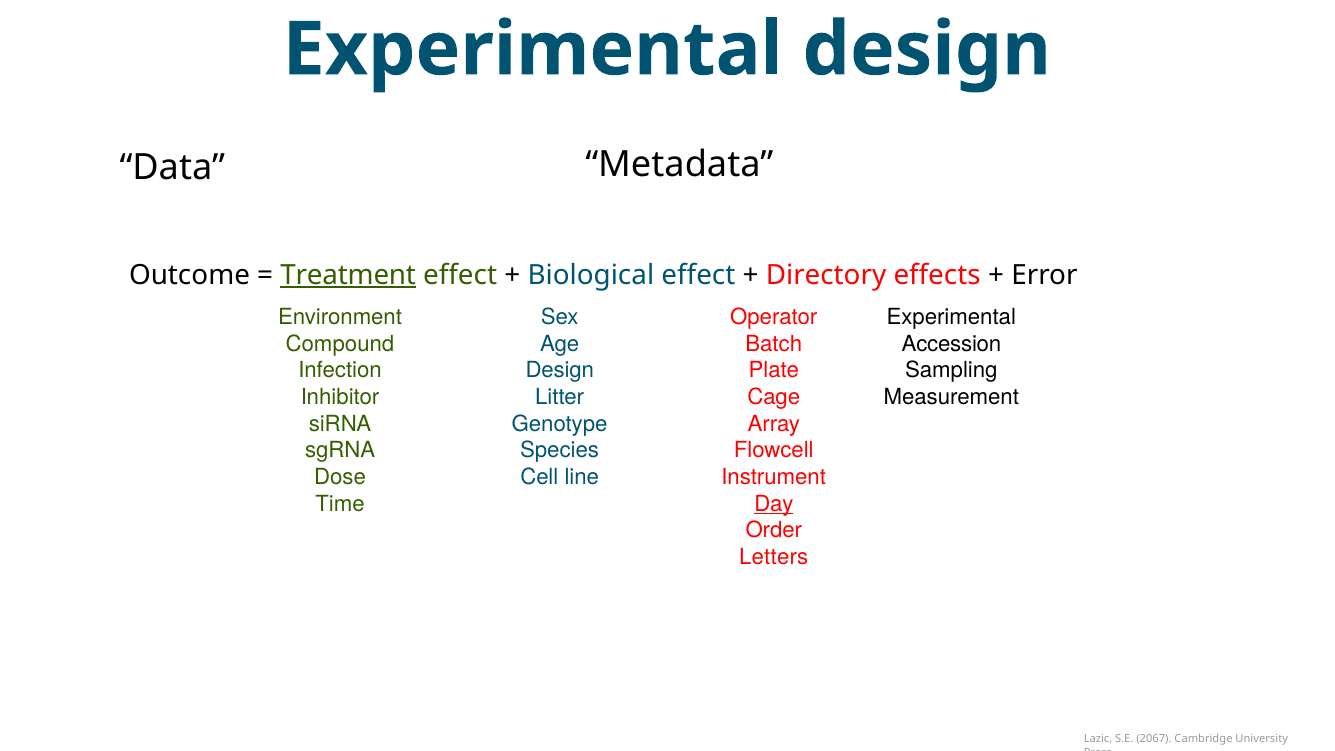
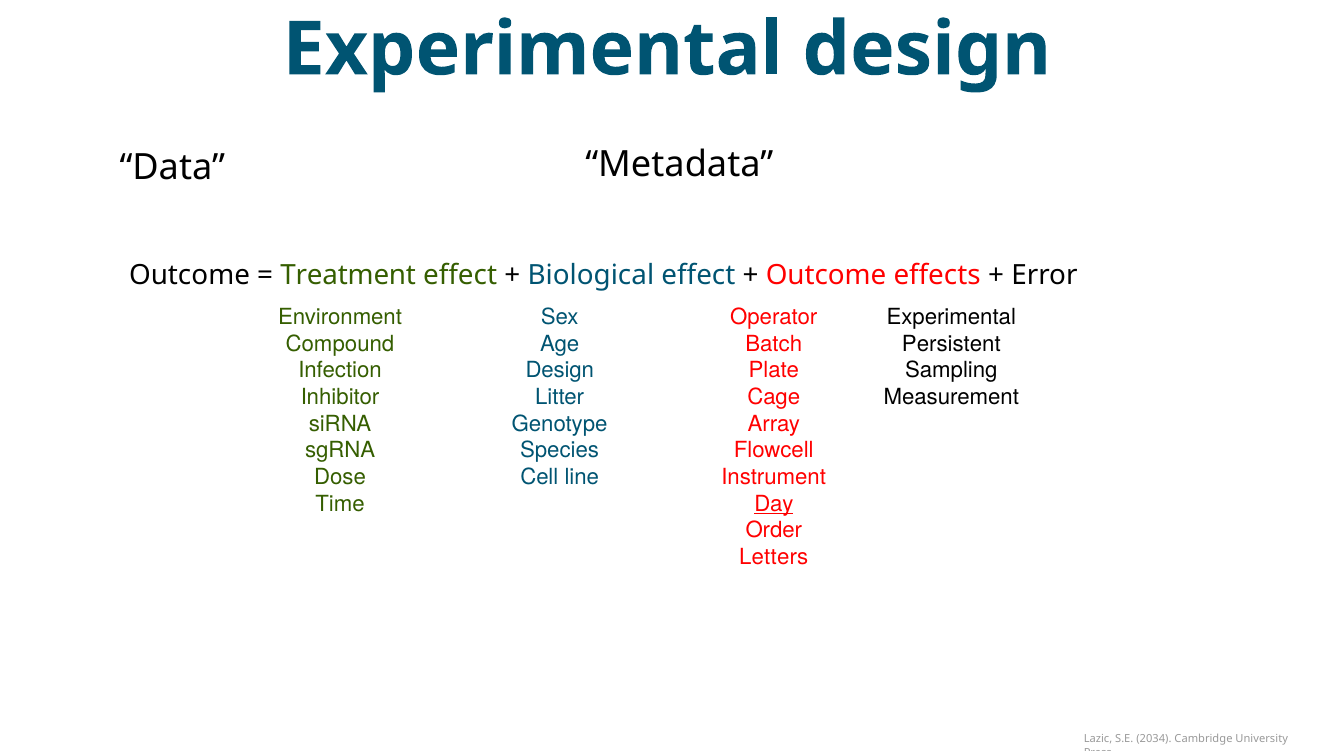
Treatment underline: present -> none
Directory at (826, 275): Directory -> Outcome
Accession: Accession -> Persistent
2067: 2067 -> 2034
